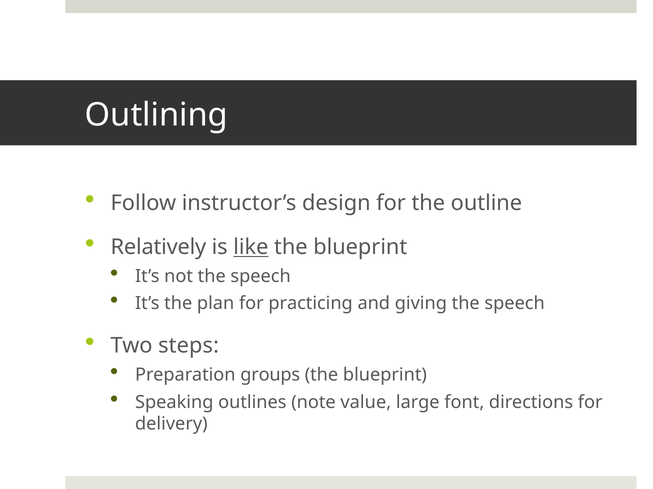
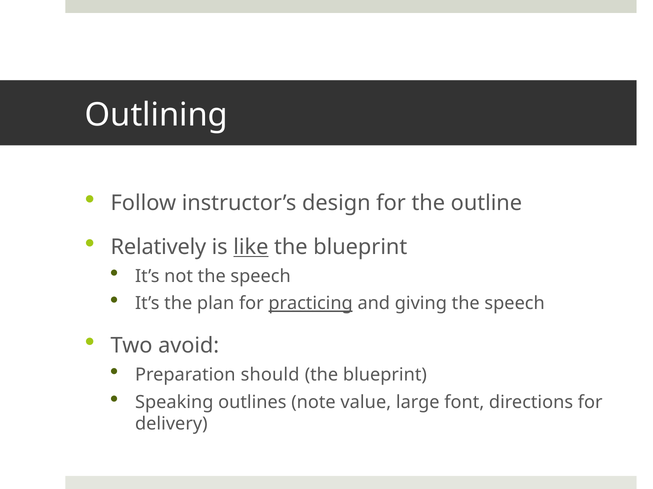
practicing underline: none -> present
steps: steps -> avoid
groups: groups -> should
